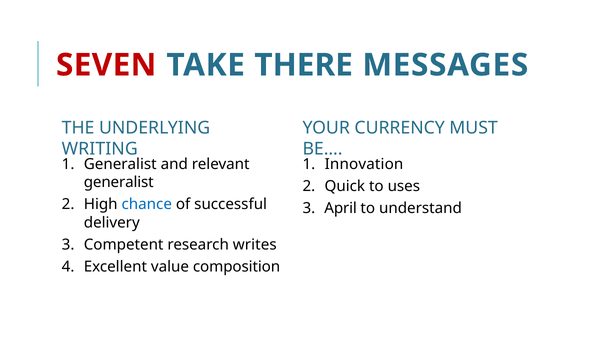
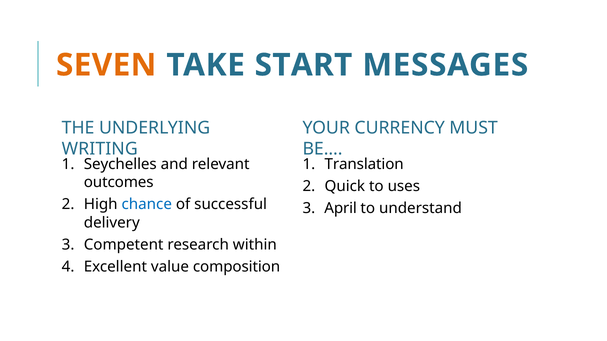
SEVEN colour: red -> orange
THERE: THERE -> START
Generalist at (120, 164): Generalist -> Seychelles
Innovation: Innovation -> Translation
generalist at (119, 183): generalist -> outcomes
writes: writes -> within
